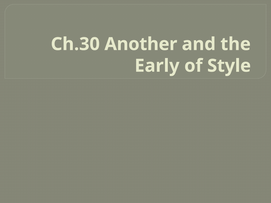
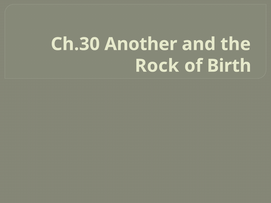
Early: Early -> Rock
Style: Style -> Birth
